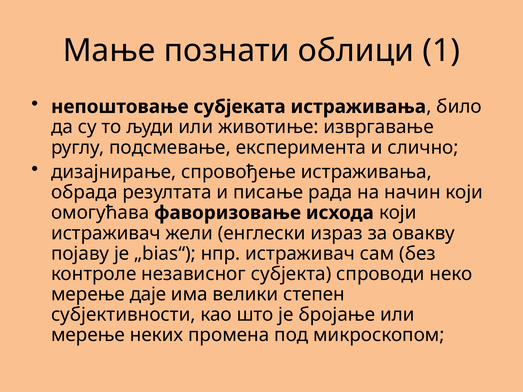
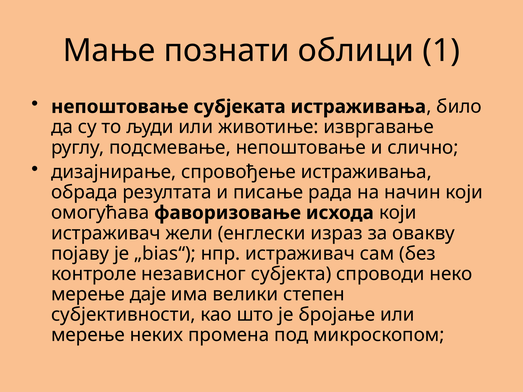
подсмевање експеримента: експеримента -> непоштовање
